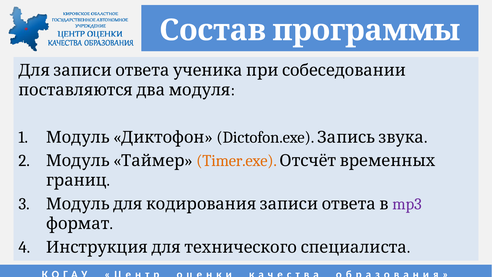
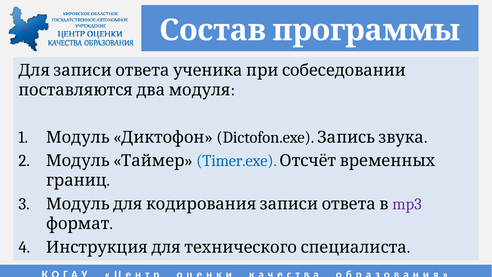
Timer.exe colour: orange -> blue
